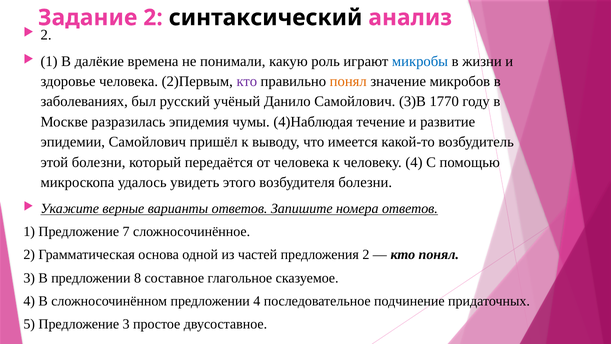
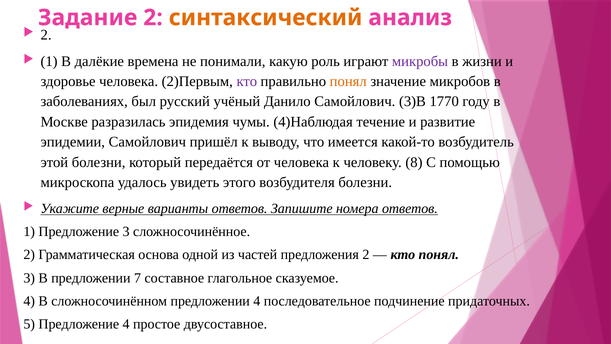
синтаксический colour: black -> orange
микробы colour: blue -> purple
человеку 4: 4 -> 8
Предложение 7: 7 -> 3
8: 8 -> 7
Предложение 3: 3 -> 4
